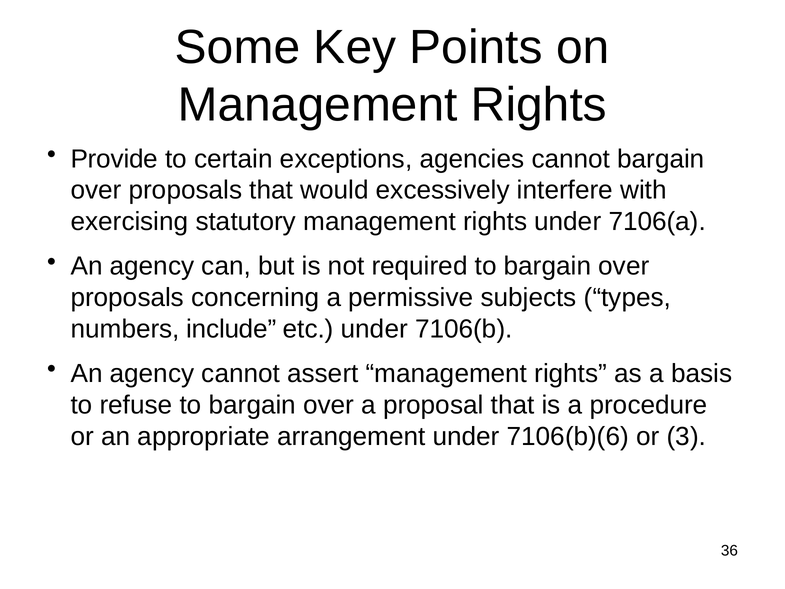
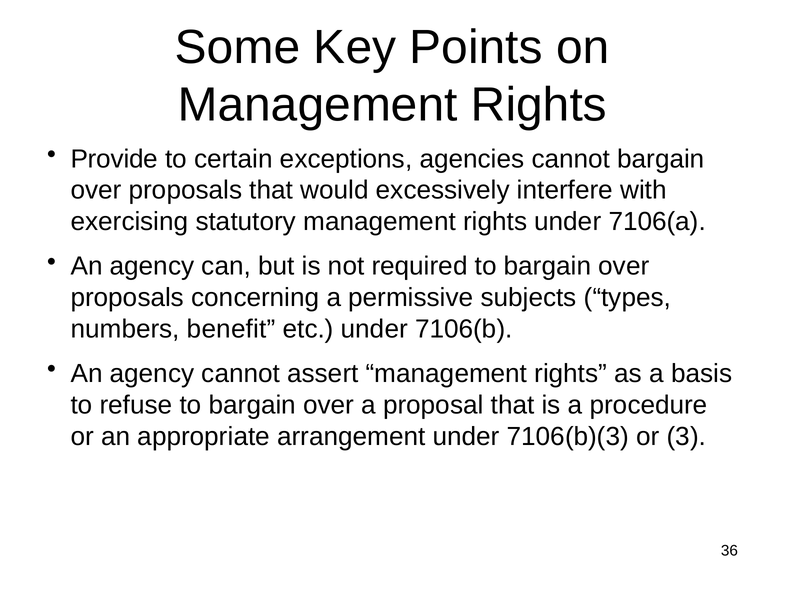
include: include -> benefit
7106(b)(6: 7106(b)(6 -> 7106(b)(3
